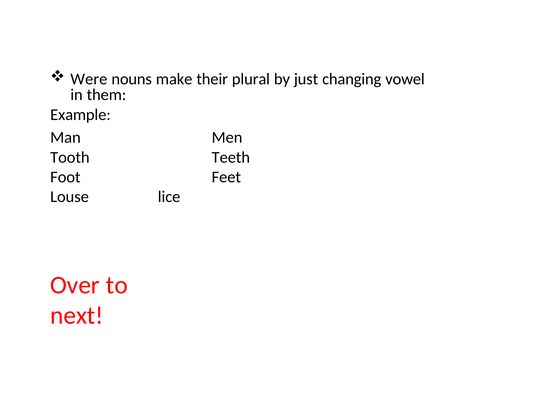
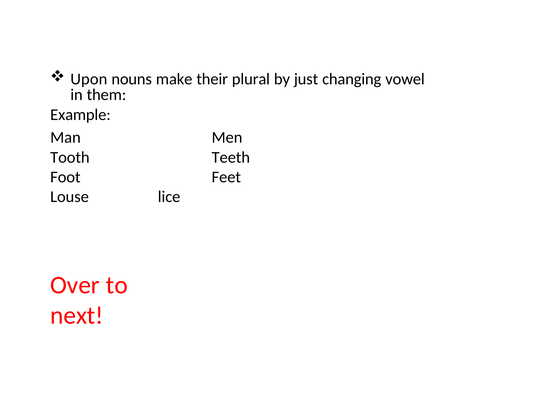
Were: Were -> Upon
